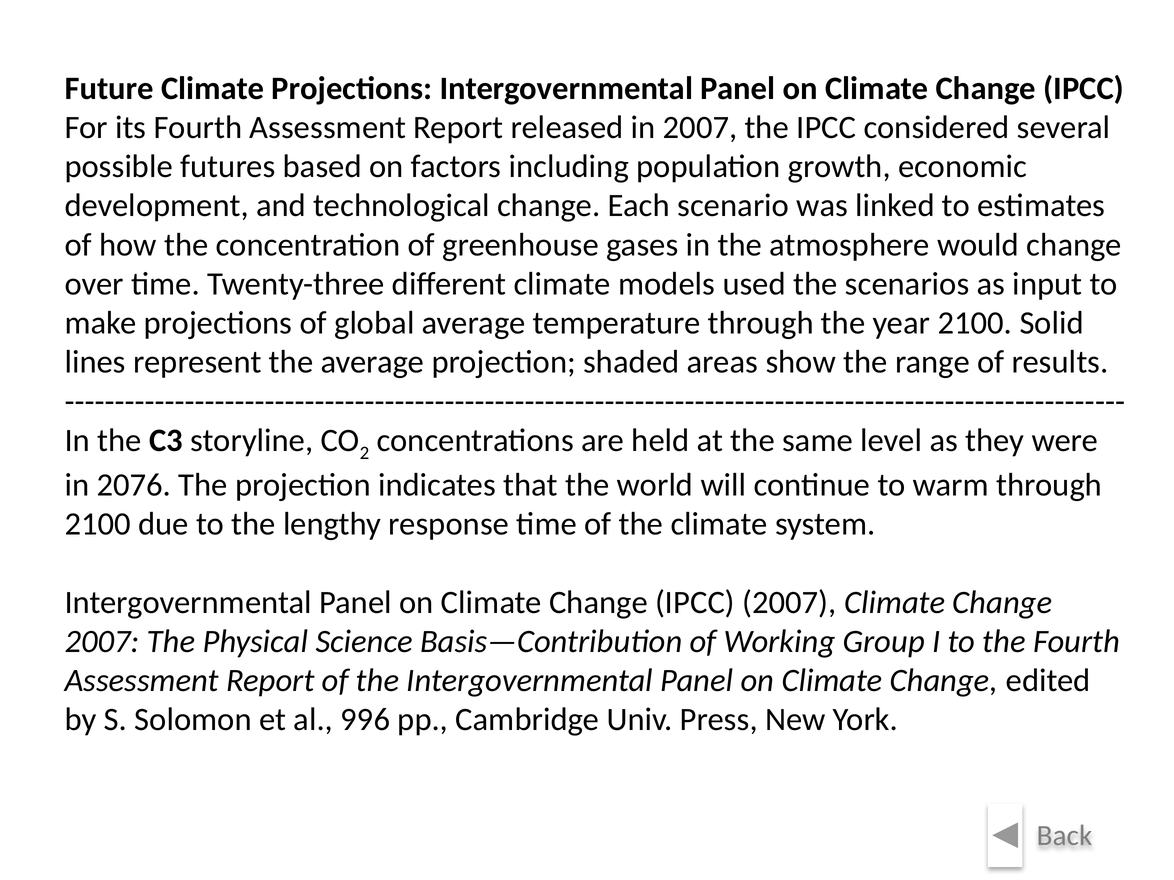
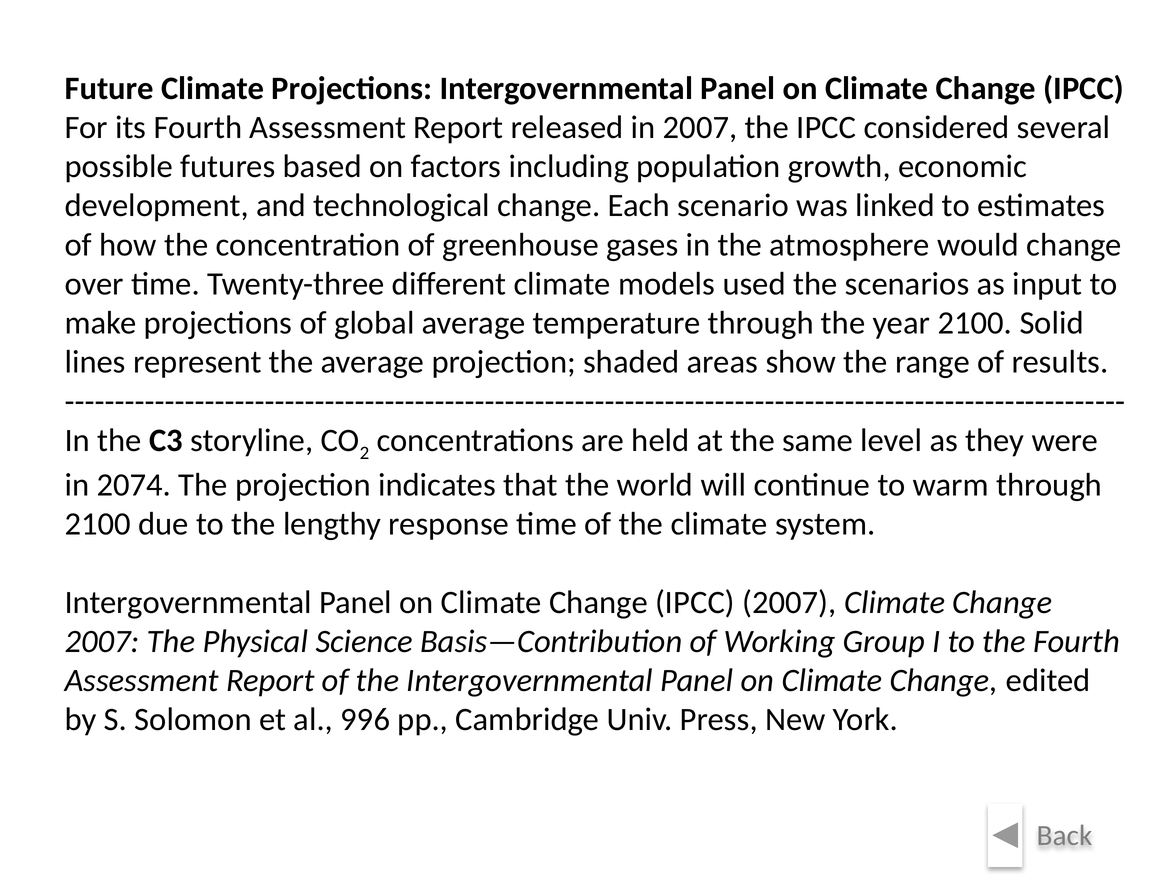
2076: 2076 -> 2074
